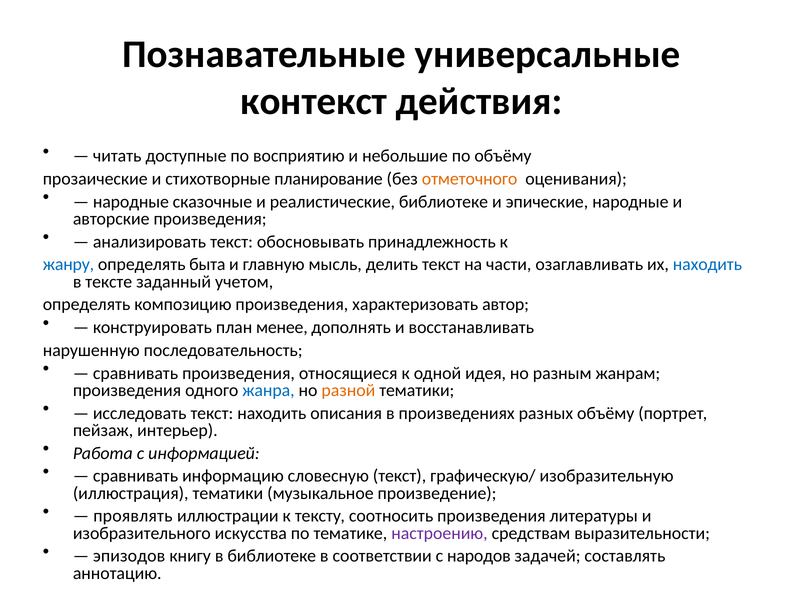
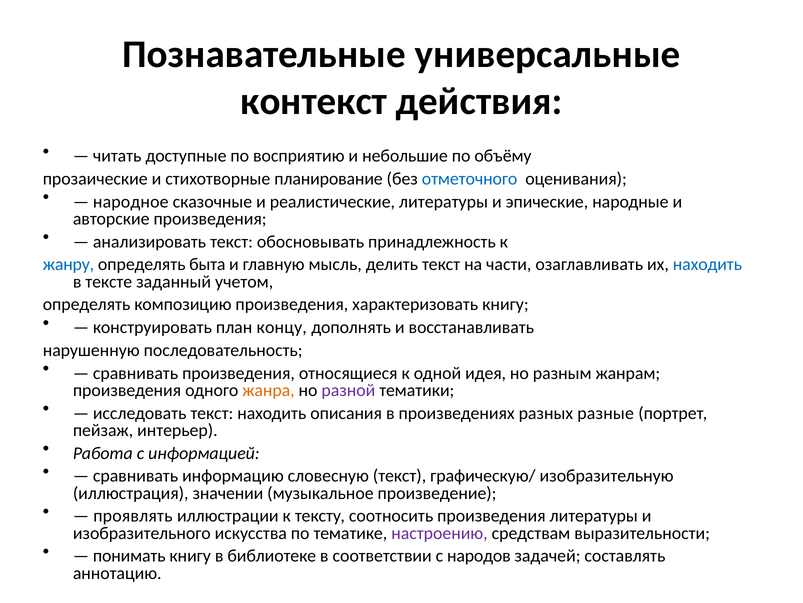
отметочного colour: orange -> blue
народные at (131, 201): народные -> народное
реалистические библиотеке: библиотеке -> литературы
характеризовать автор: автор -> книгу
менее: менее -> концу
жанра colour: blue -> orange
разной colour: orange -> purple
разных объёму: объёму -> разные
иллюстрация тематики: тематики -> значении
эпизодов: эпизодов -> понимать
